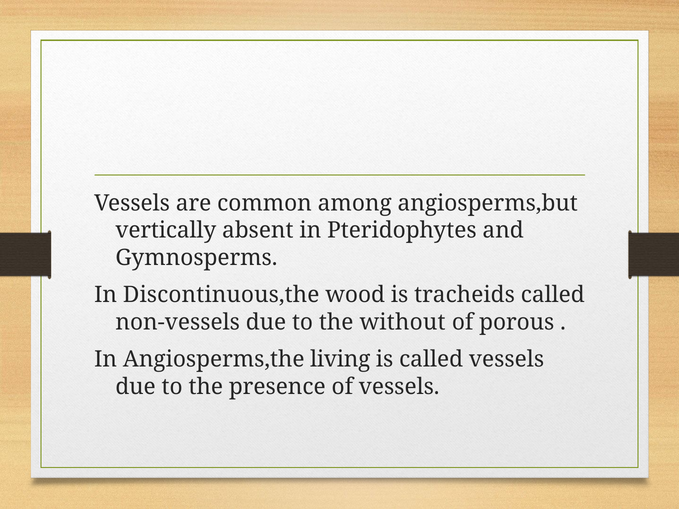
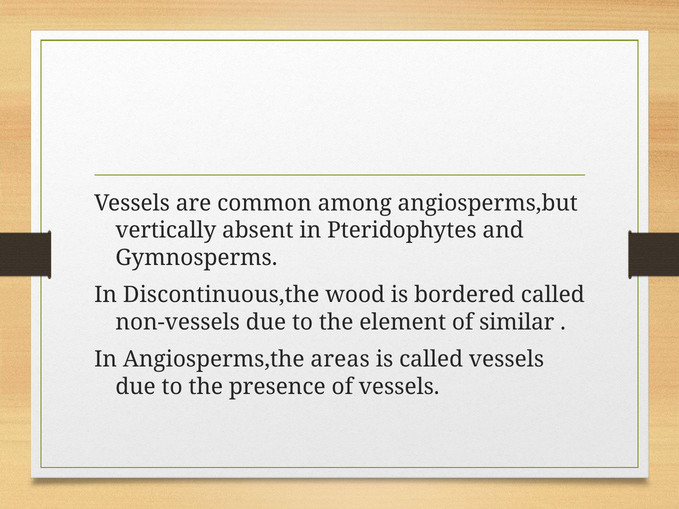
tracheids: tracheids -> bordered
without: without -> element
porous: porous -> similar
living: living -> areas
